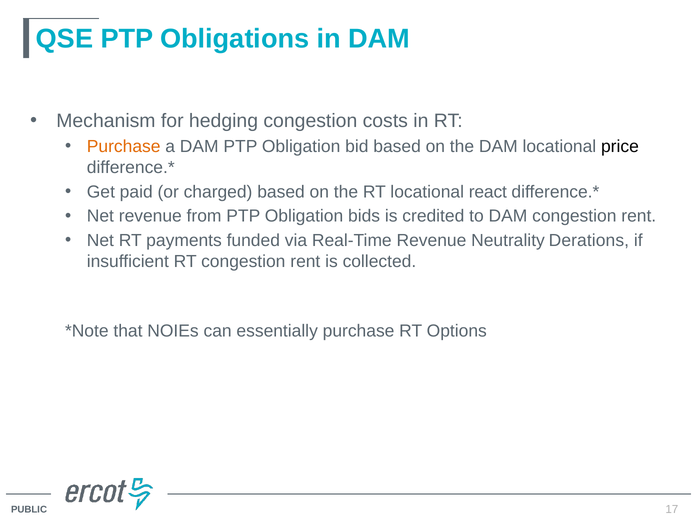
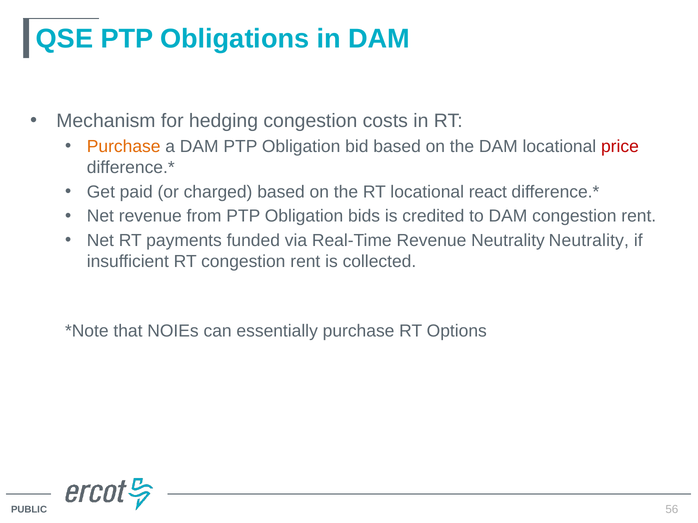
price colour: black -> red
Neutrality Derations: Derations -> Neutrality
17: 17 -> 56
